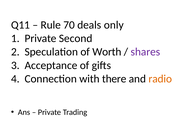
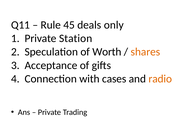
70: 70 -> 45
Second: Second -> Station
shares colour: purple -> orange
there: there -> cases
